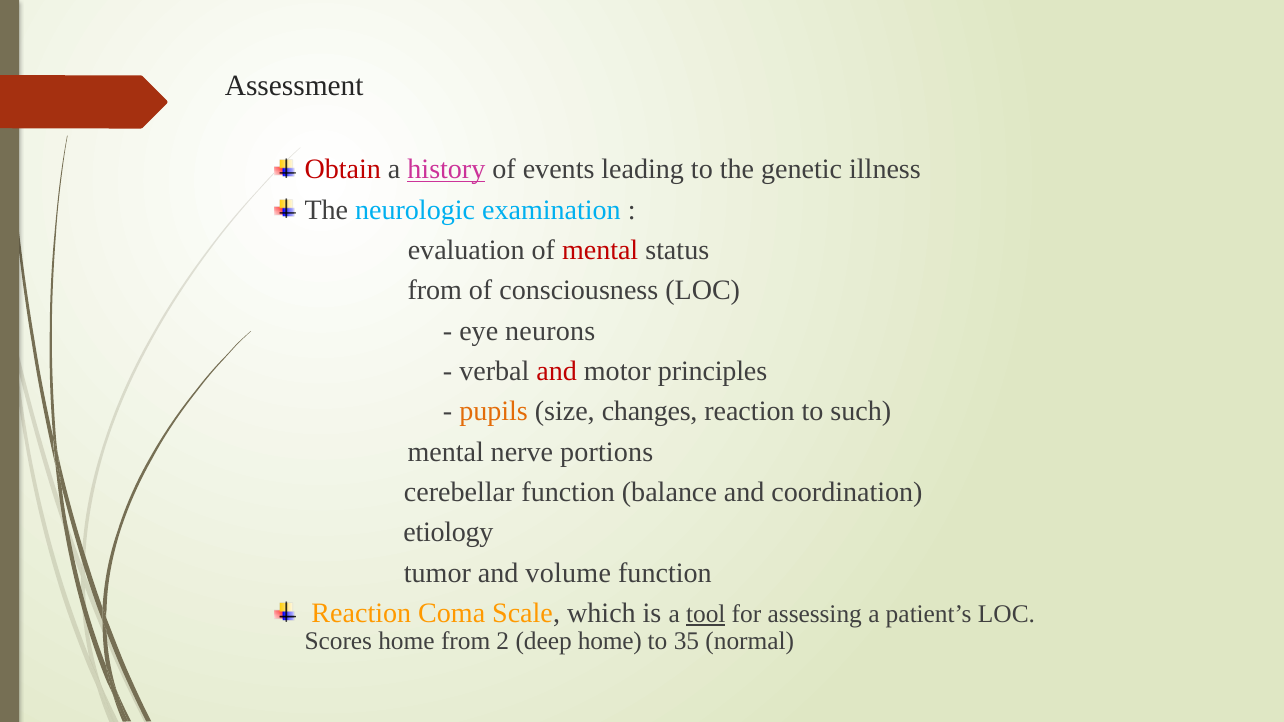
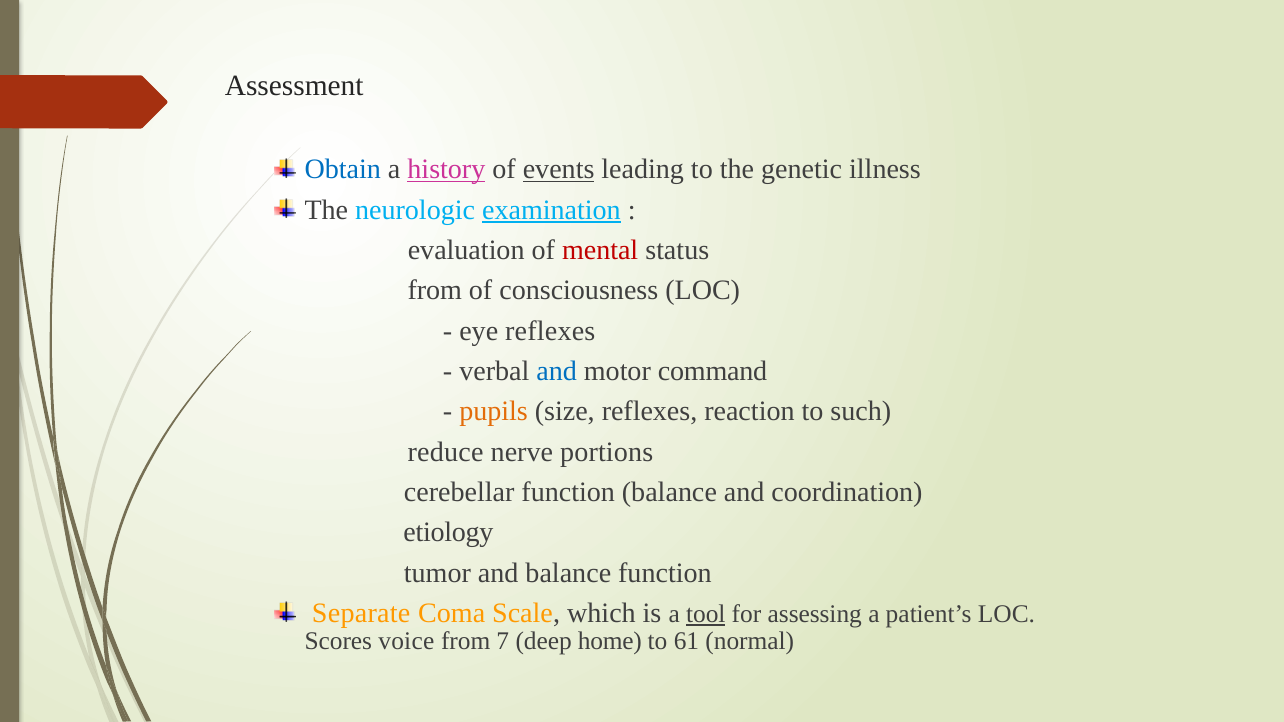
Obtain colour: red -> blue
events underline: none -> present
examination underline: none -> present
eye neurons: neurons -> reflexes
and at (557, 371) colour: red -> blue
principles: principles -> command
size changes: changes -> reflexes
mental at (446, 452): mental -> reduce
and volume: volume -> balance
Reaction at (361, 613): Reaction -> Separate
Scores home: home -> voice
2: 2 -> 7
35: 35 -> 61
